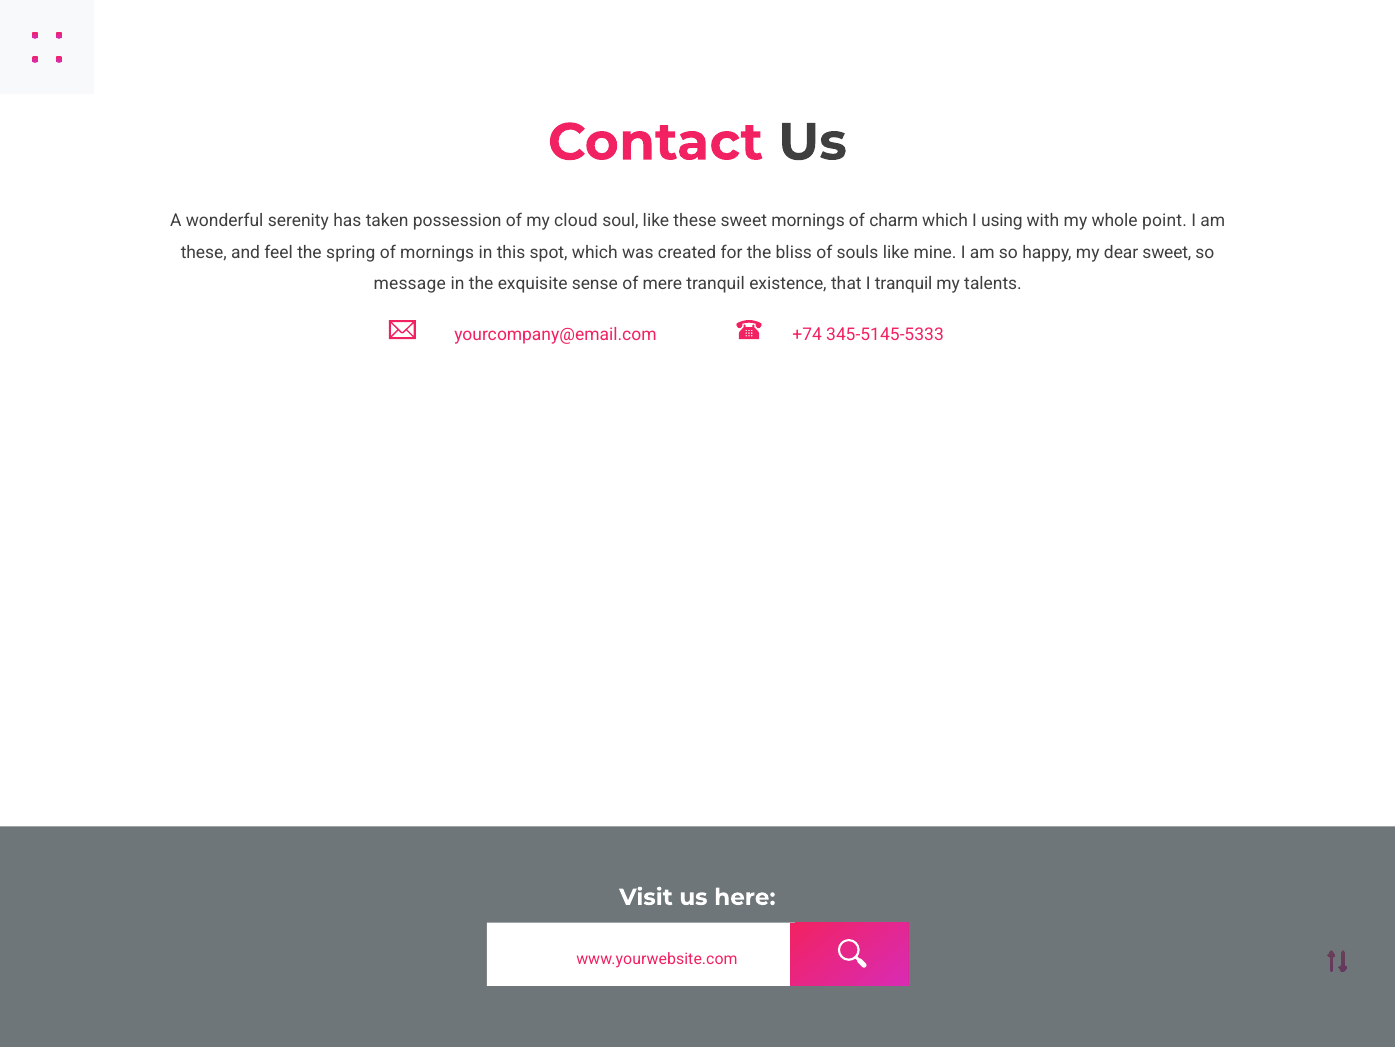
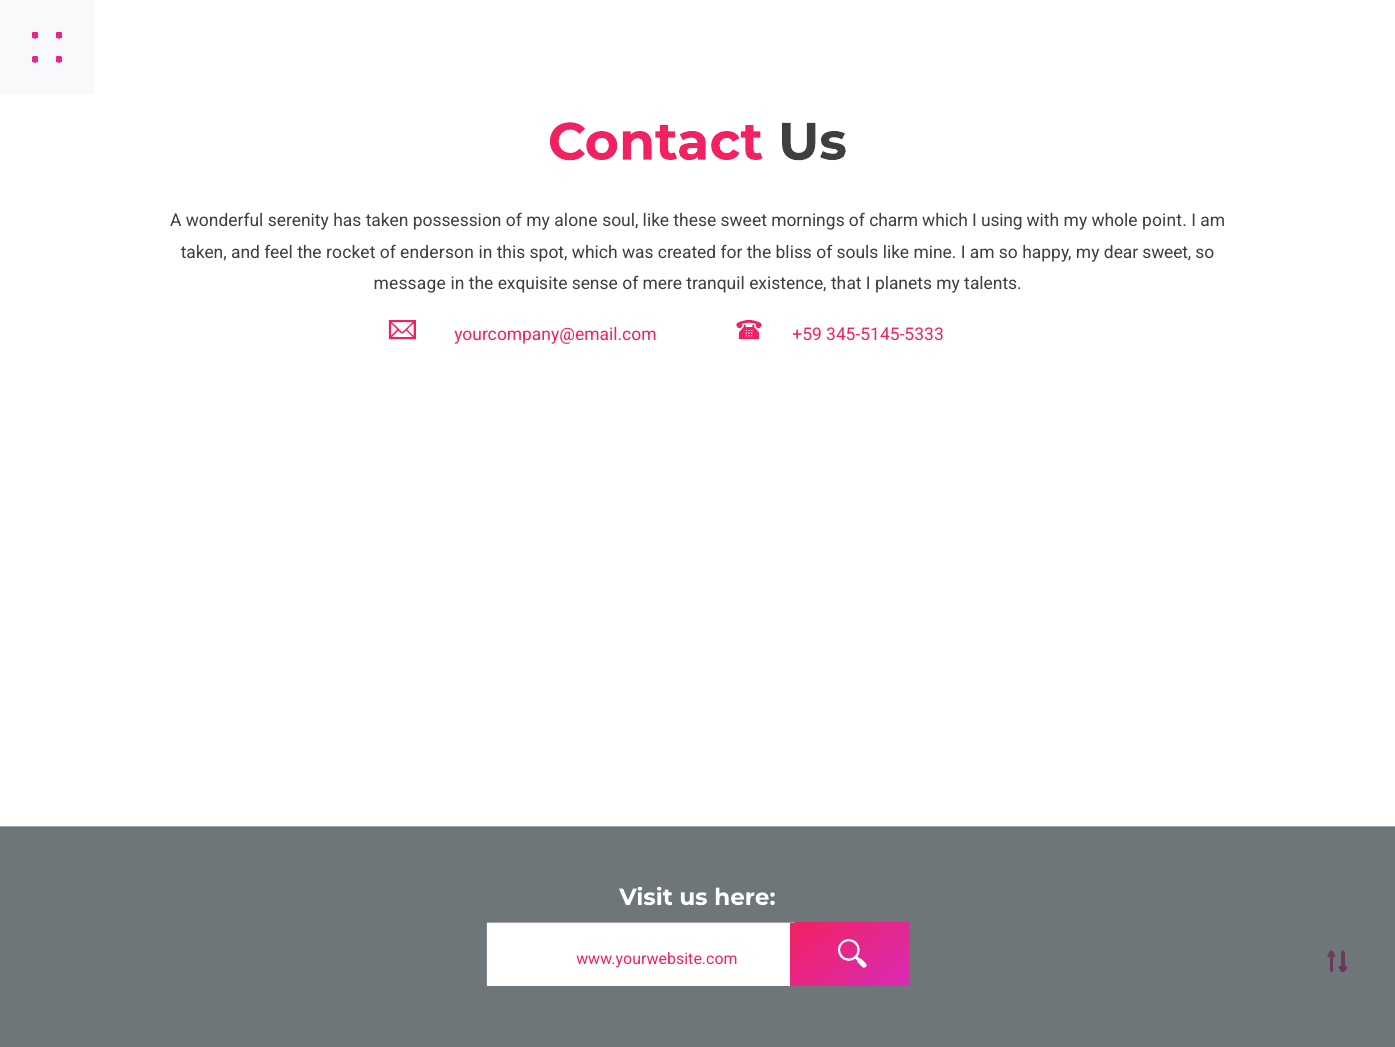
cloud: cloud -> alone
these at (204, 253): these -> taken
spring: spring -> rocket
of mornings: mornings -> enderson
I tranquil: tranquil -> planets
+74: +74 -> +59
